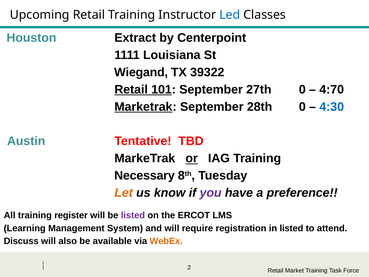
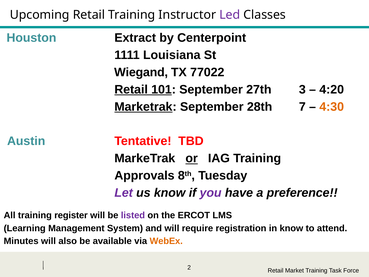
Led colour: blue -> purple
39322: 39322 -> 77022
27th 0: 0 -> 3
4:70: 4:70 -> 4:20
28th 0: 0 -> 7
4:30 colour: blue -> orange
Necessary: Necessary -> Approvals
Let colour: orange -> purple
in listed: listed -> know
Discuss: Discuss -> Minutes
